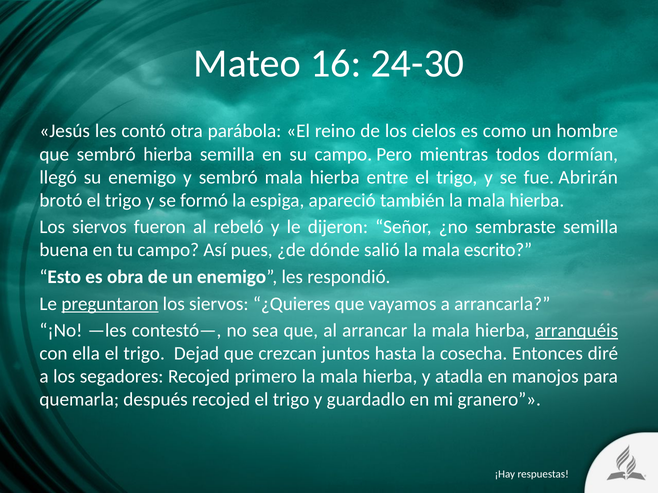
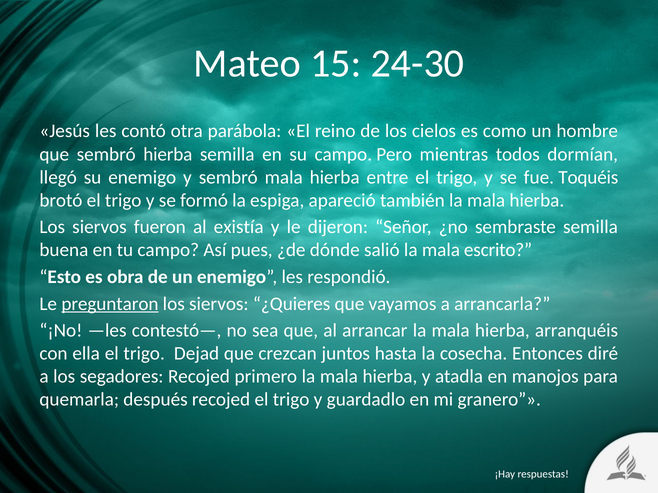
16: 16 -> 15
Abrirán: Abrirán -> Toquéis
rebeló: rebeló -> existía
arranquéis underline: present -> none
